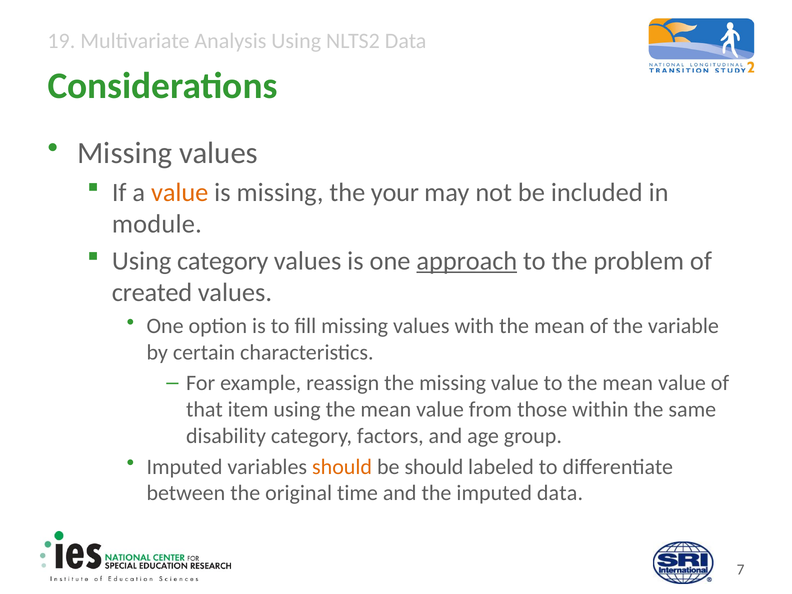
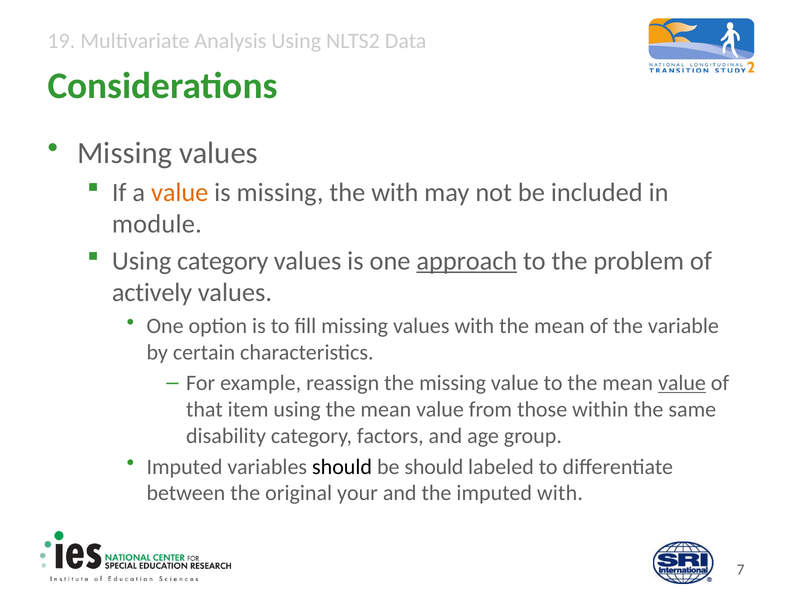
the your: your -> with
created: created -> actively
value at (682, 383) underline: none -> present
should at (342, 467) colour: orange -> black
time: time -> your
imputed data: data -> with
